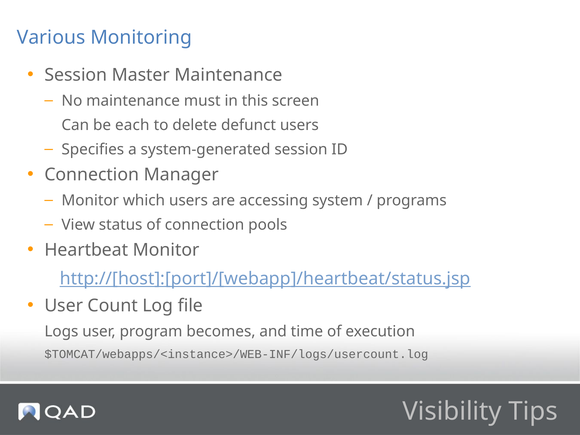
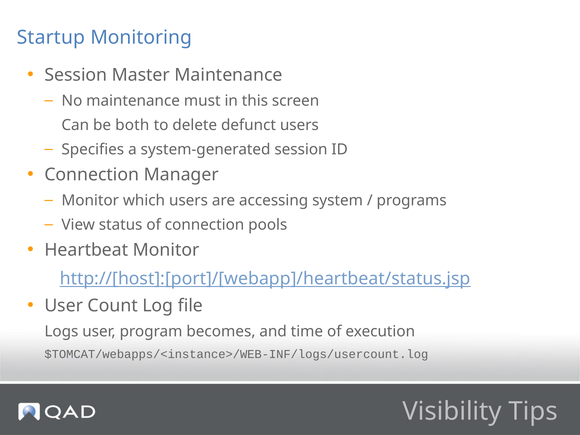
Various: Various -> Startup
each: each -> both
